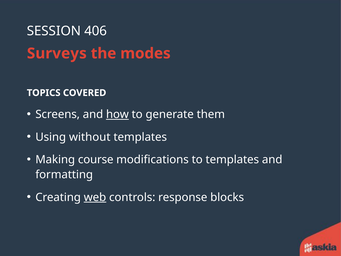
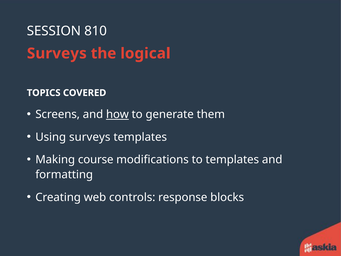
406: 406 -> 810
modes: modes -> logical
Using without: without -> surveys
web underline: present -> none
